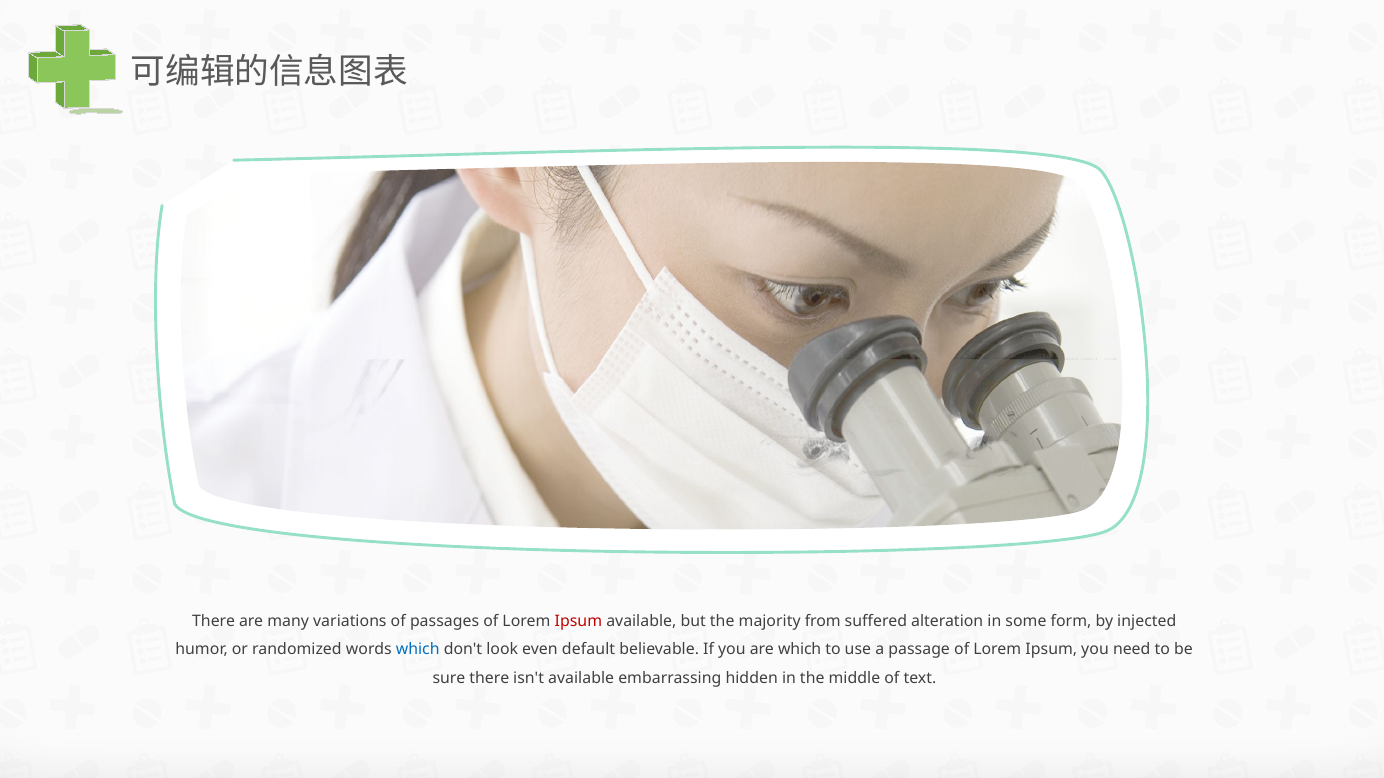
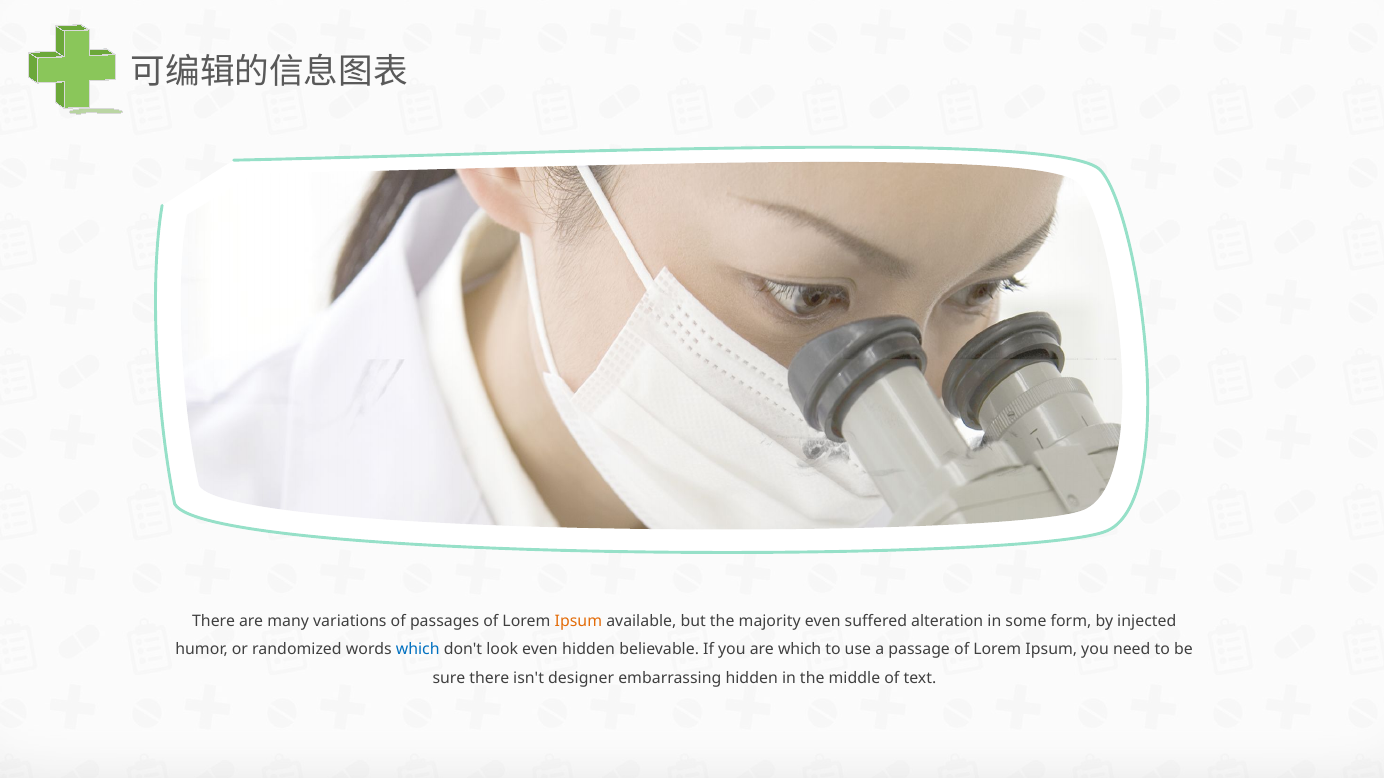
Ipsum at (578, 622) colour: red -> orange
majority from: from -> even
even default: default -> hidden
isn't available: available -> designer
